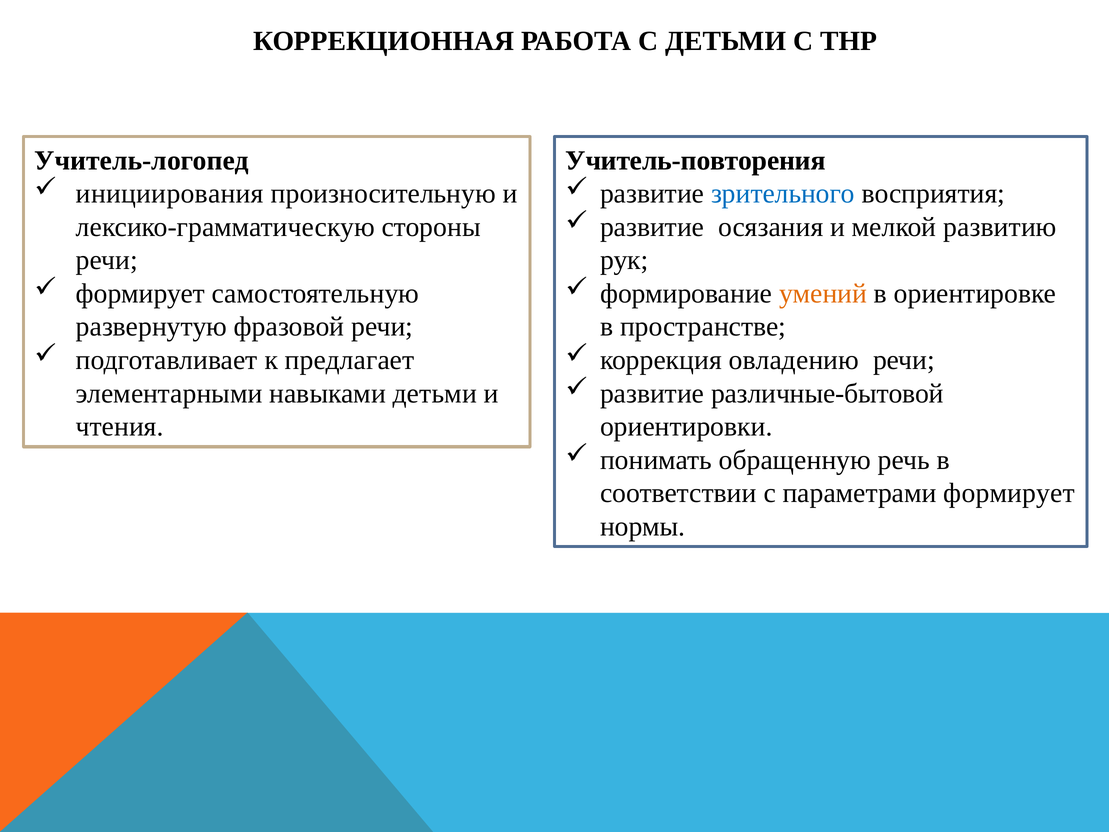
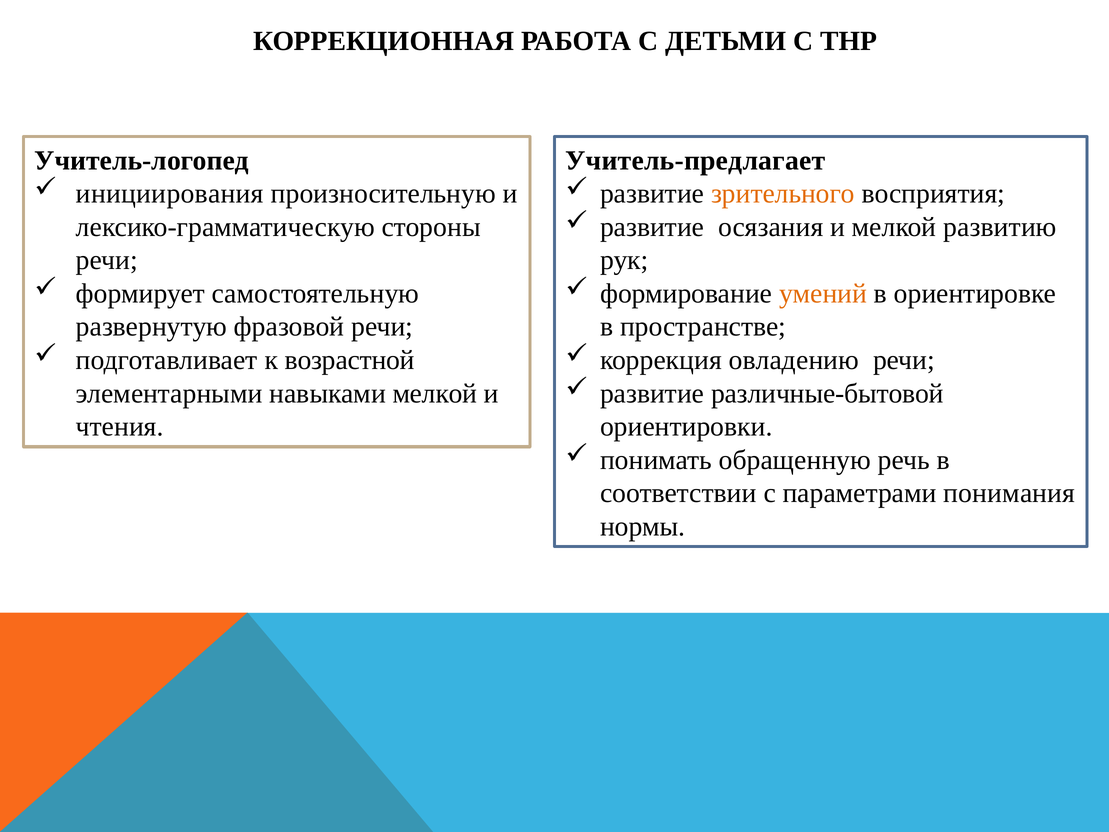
Учитель-повторения: Учитель-повторения -> Учитель-предлагает
зрительного colour: blue -> orange
предлагает: предлагает -> возрастной
навыками детьми: детьми -> мелкой
параметрами формирует: формирует -> понимания
